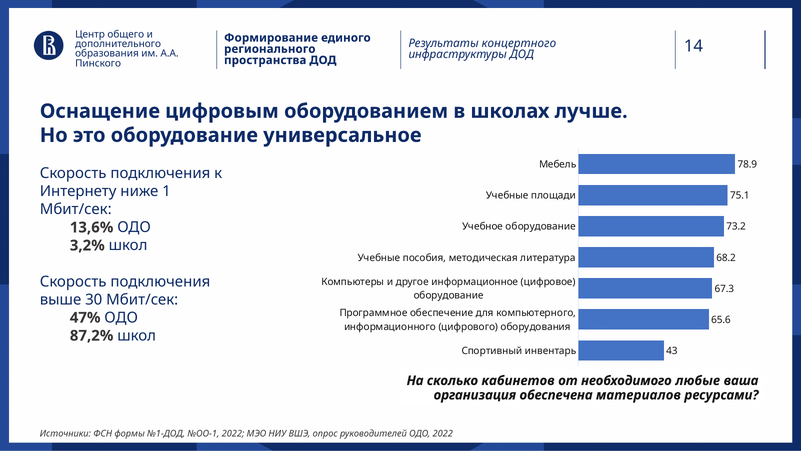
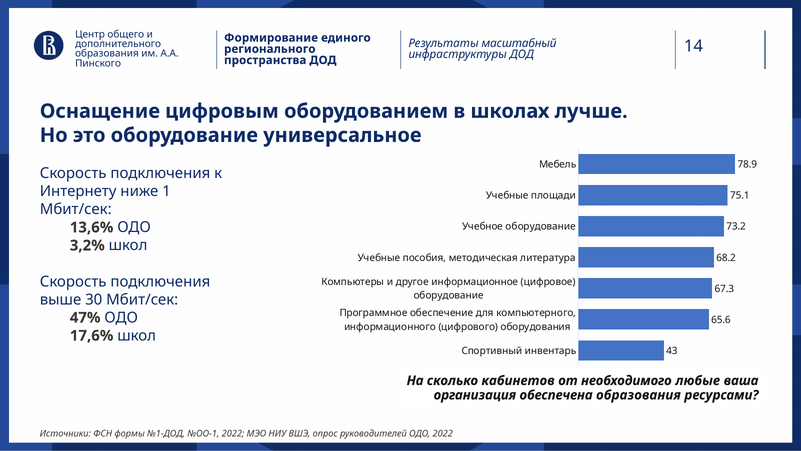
концертного: концертного -> масштабный
87,2%: 87,2% -> 17,6%
обеспечена материалов: материалов -> образования
